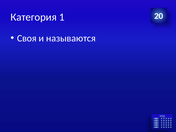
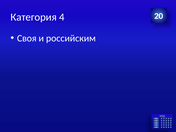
1: 1 -> 4
называются: называются -> российским
